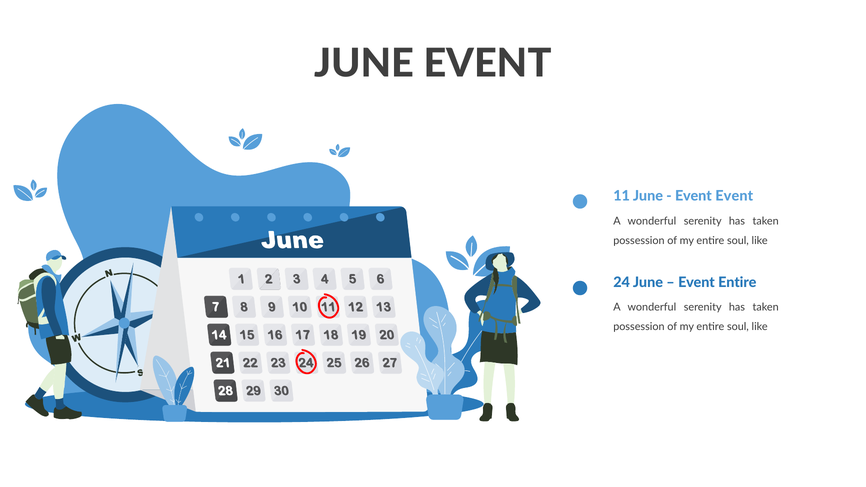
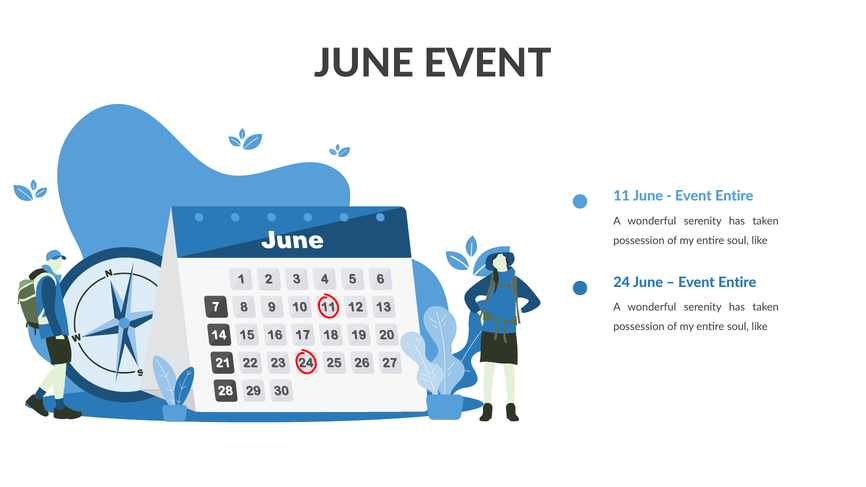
Event at (734, 196): Event -> Entire
